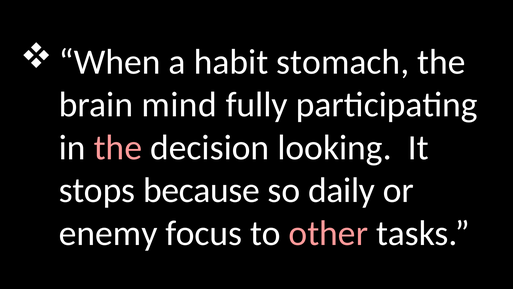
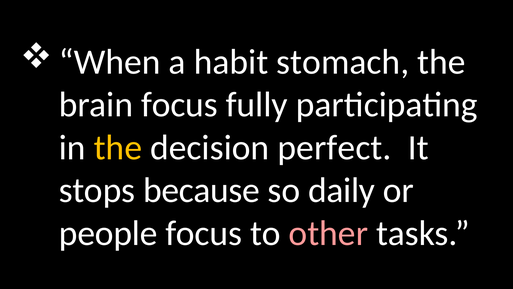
brain mind: mind -> focus
the at (118, 147) colour: pink -> yellow
looking: looking -> perfect
enemy: enemy -> people
